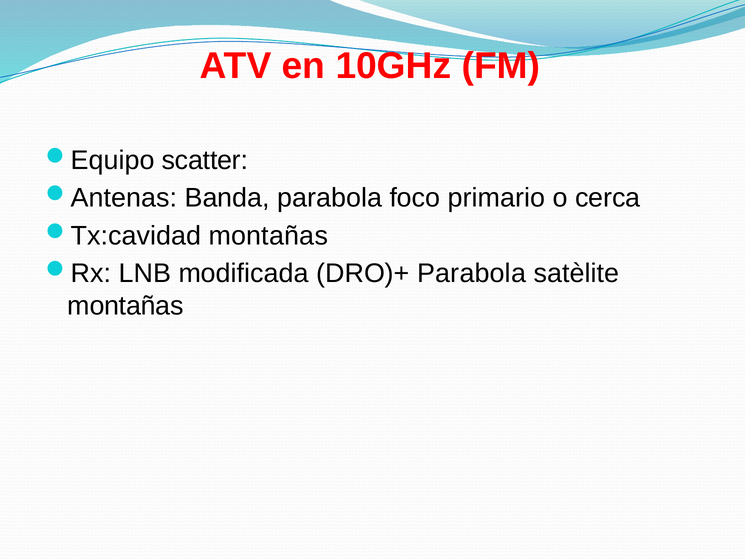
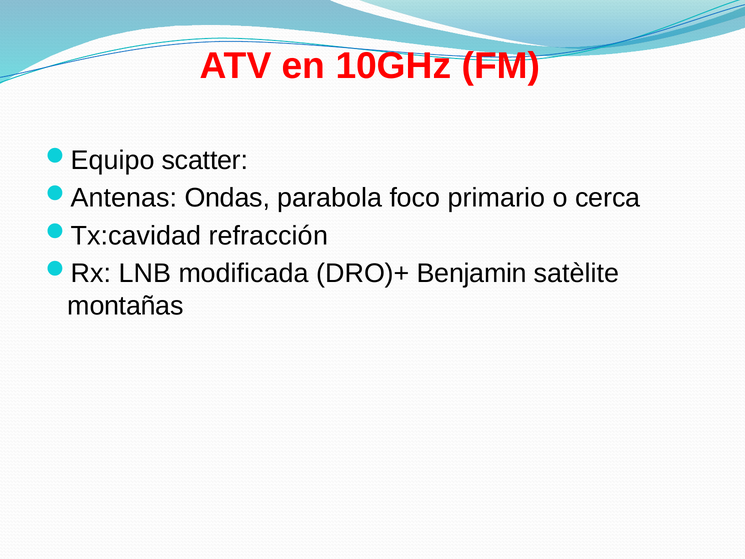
Banda: Banda -> Ondas
montañas at (268, 236): montañas -> refracción
DRO)+ Parabola: Parabola -> Benjamin
